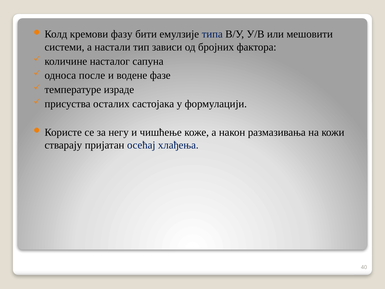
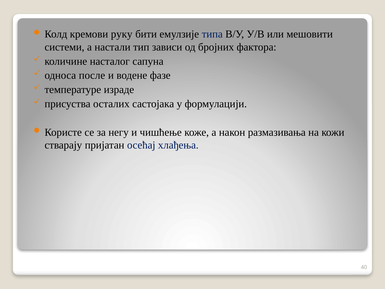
фазу: фазу -> руку
